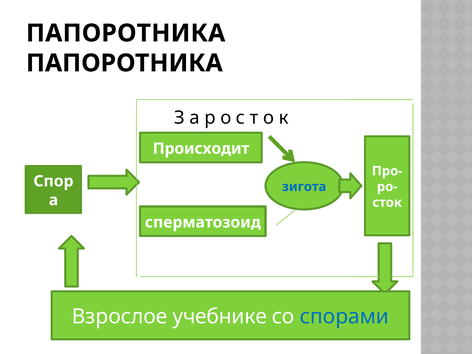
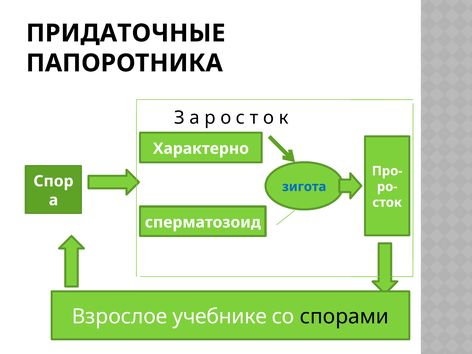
ПАПОРОТНИКА at (126, 33): ПАПОРОТНИКА -> ПРИДАТОЧНЫЕ
Происходит: Происходит -> Характерно
спорами colour: blue -> black
